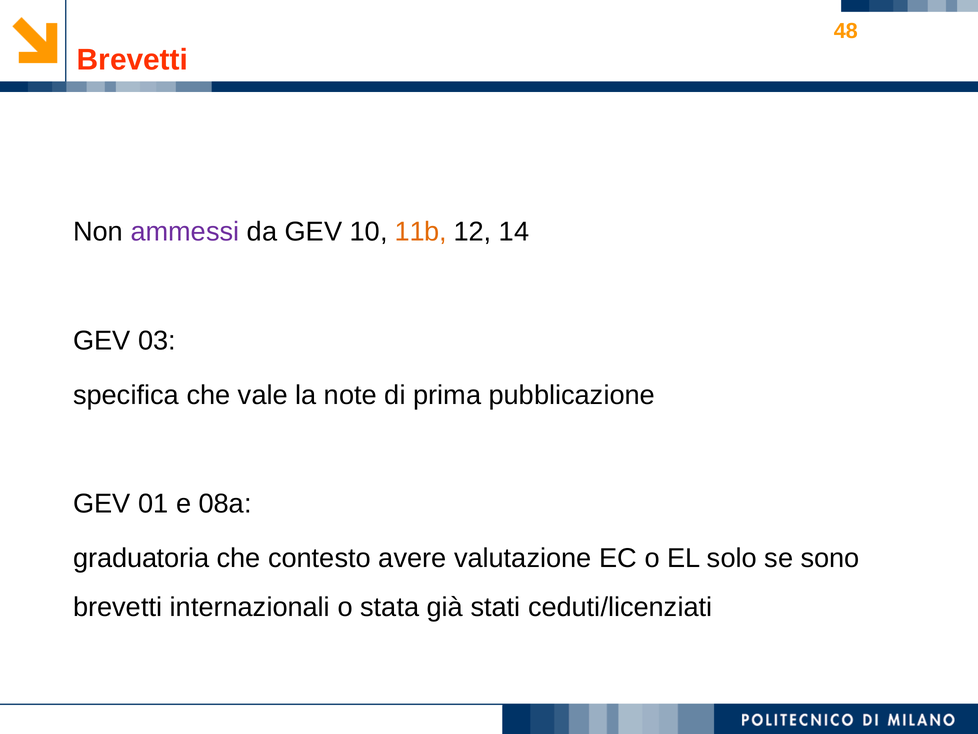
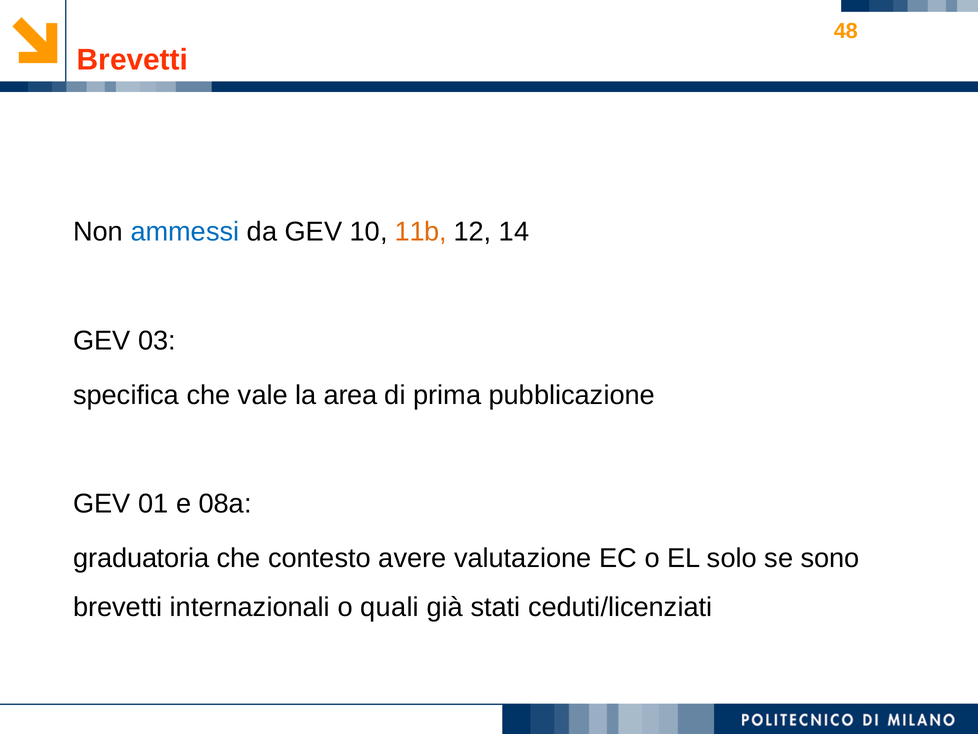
ammessi colour: purple -> blue
note: note -> area
stata: stata -> quali
